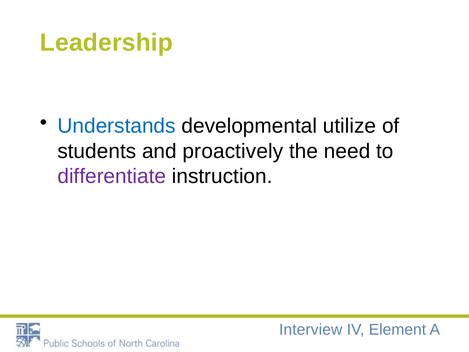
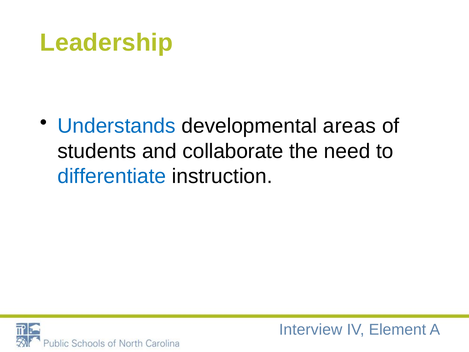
utilize: utilize -> areas
proactively: proactively -> collaborate
differentiate colour: purple -> blue
